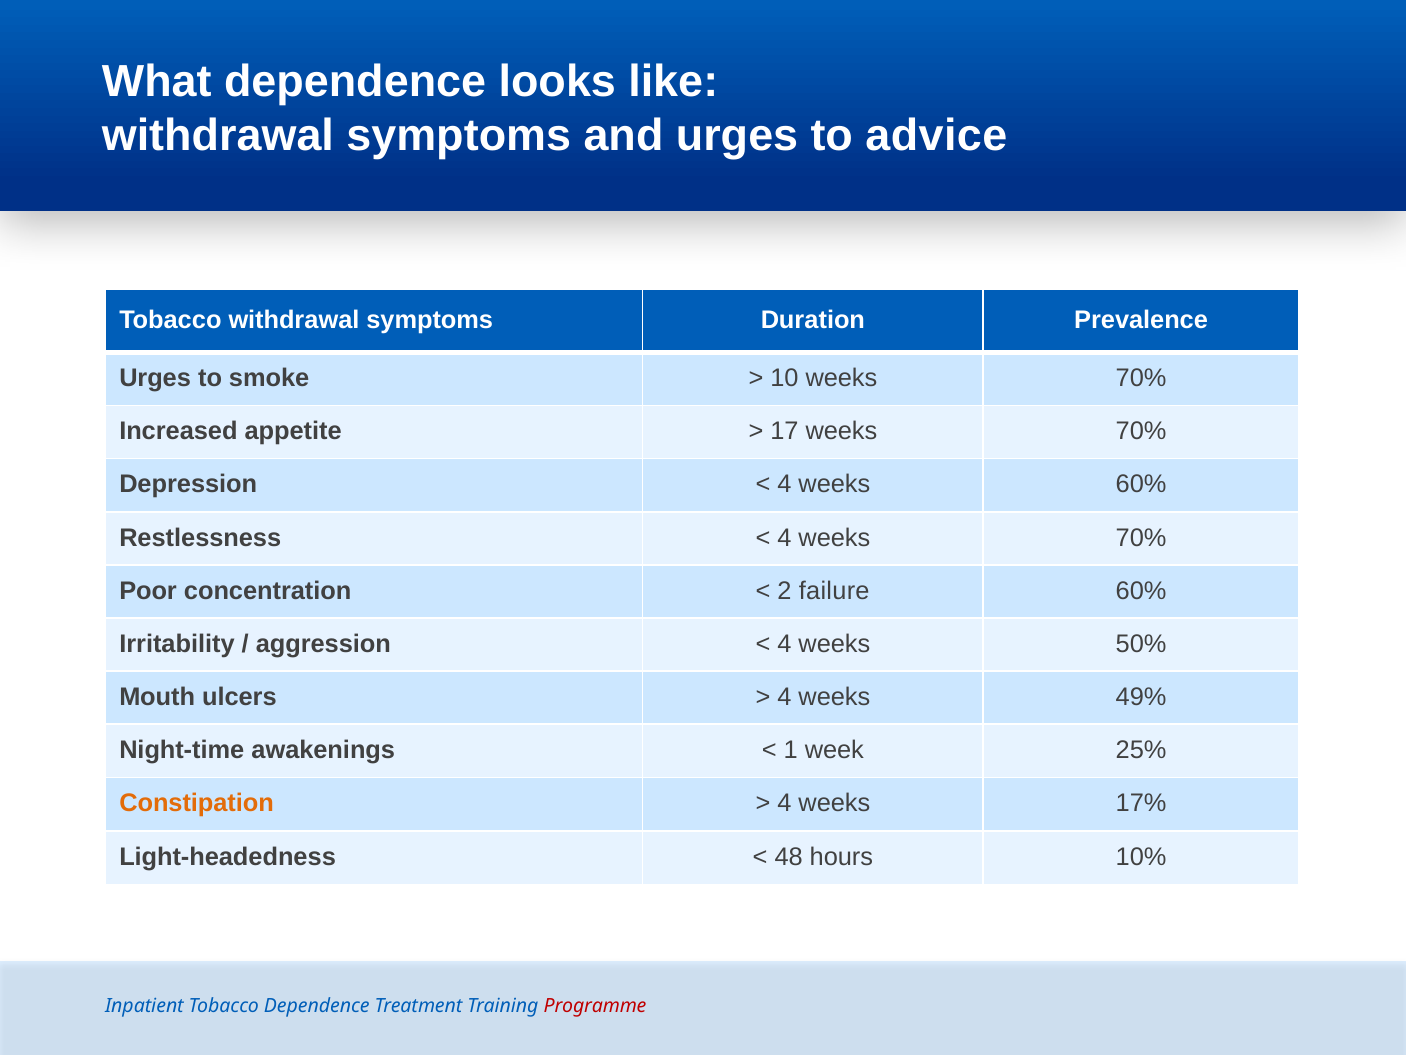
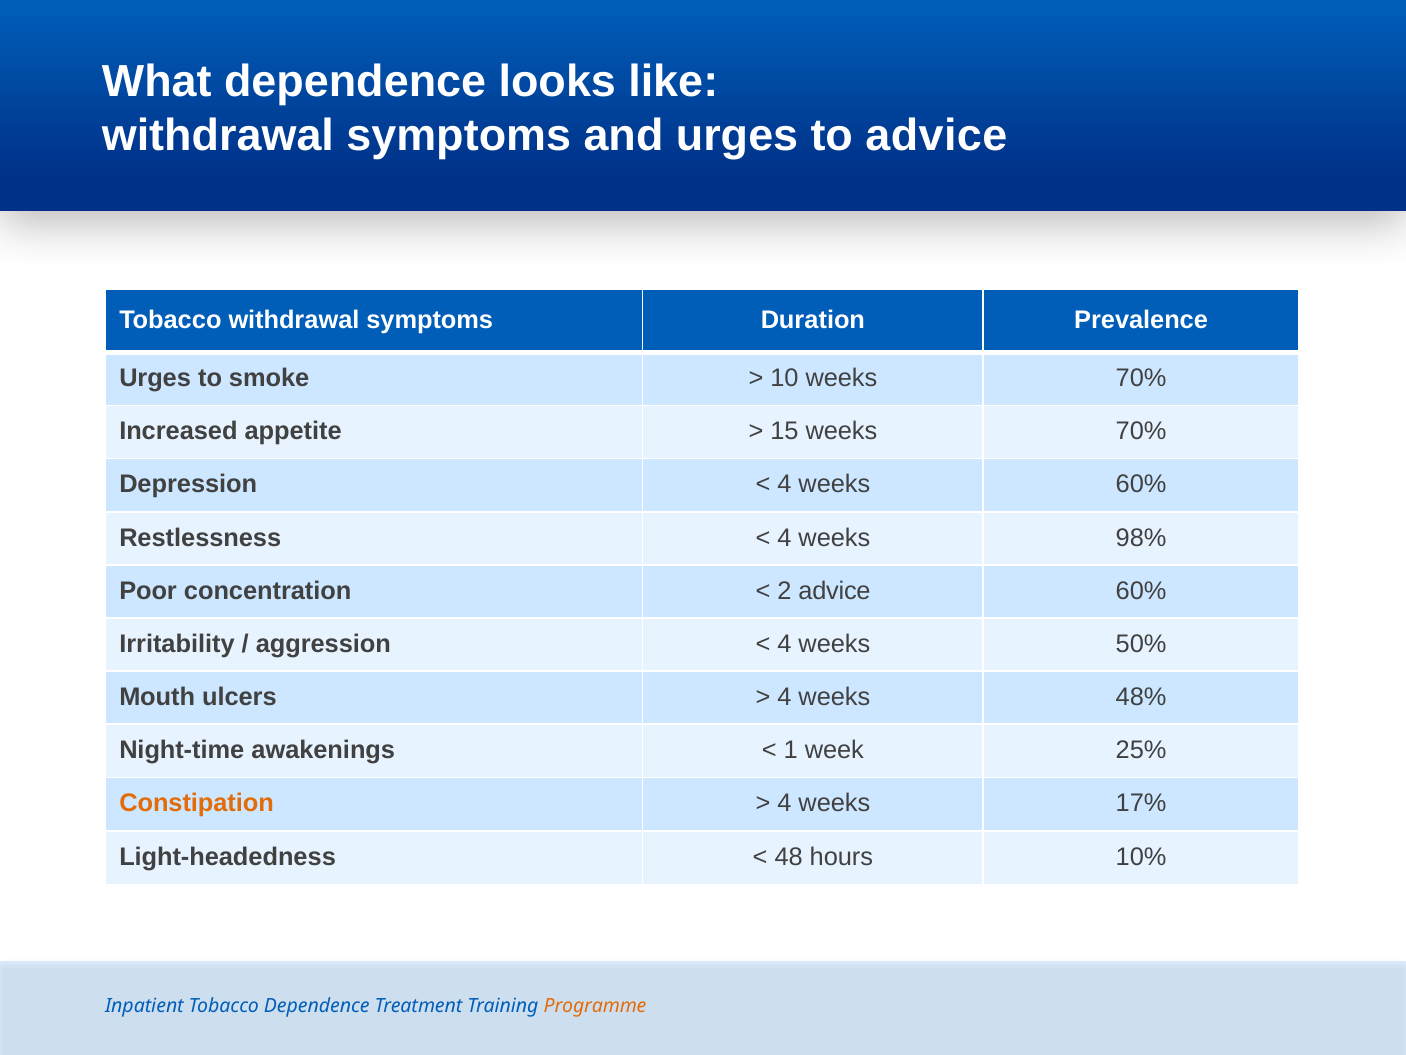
17: 17 -> 15
4 weeks 70%: 70% -> 98%
2 failure: failure -> advice
49%: 49% -> 48%
Programme colour: red -> orange
